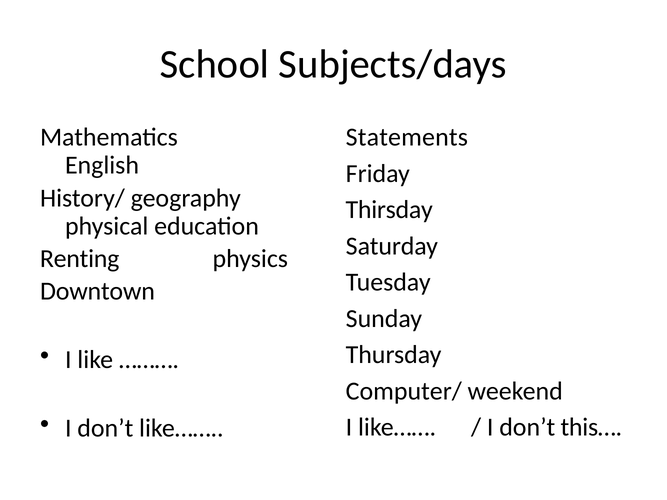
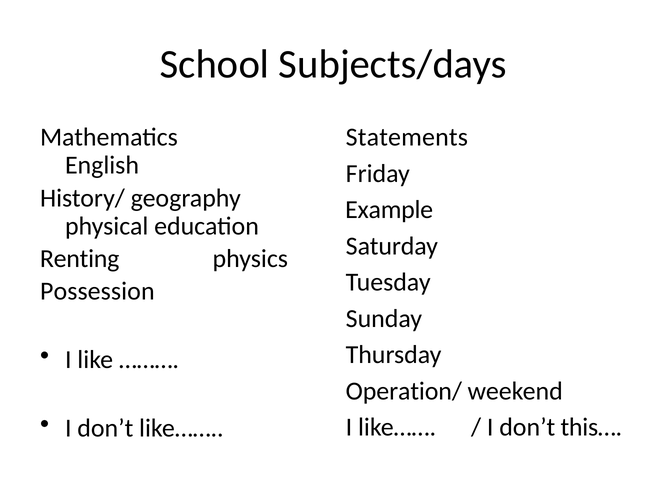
Thirsday: Thirsday -> Example
Downtown: Downtown -> Possession
Computer/: Computer/ -> Operation/
